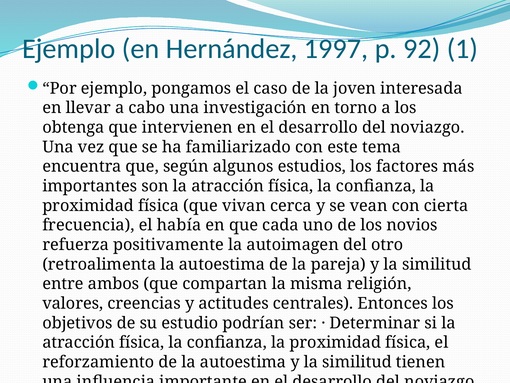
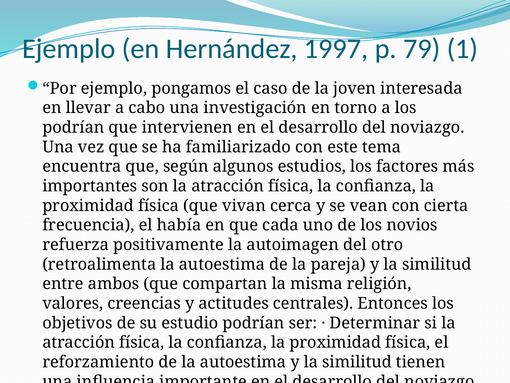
92: 92 -> 79
obtenga at (73, 127): obtenga -> podrían
